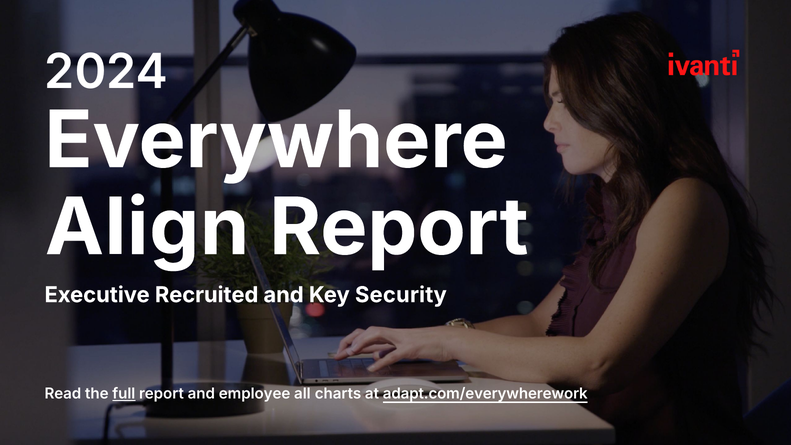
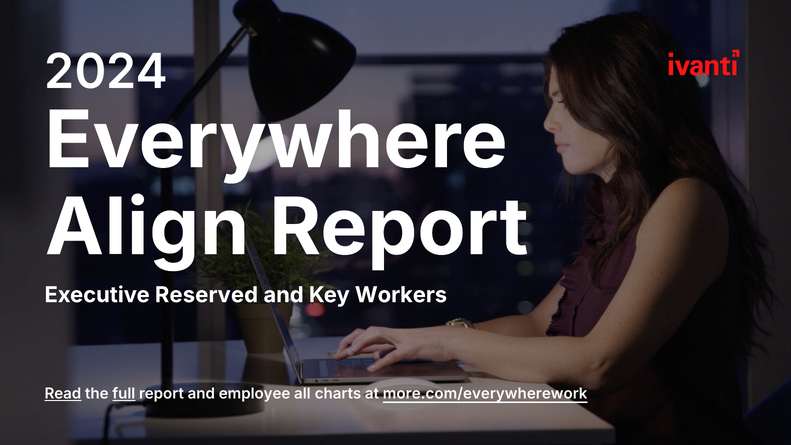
Recruited: Recruited -> Reserved
Security: Security -> Workers
Read underline: none -> present
adapt.com/everywherework: adapt.com/everywherework -> more.com/everywherework
